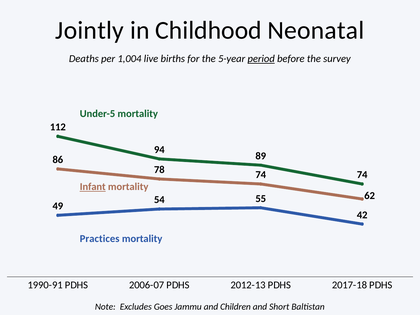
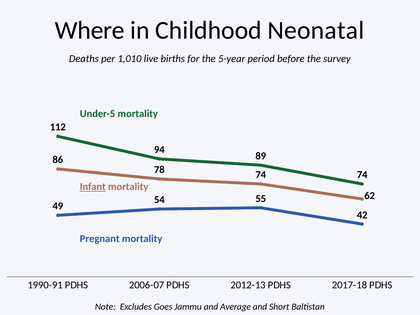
Jointly: Jointly -> Where
1,004: 1,004 -> 1,010
period underline: present -> none
Practices: Practices -> Pregnant
Children: Children -> Average
